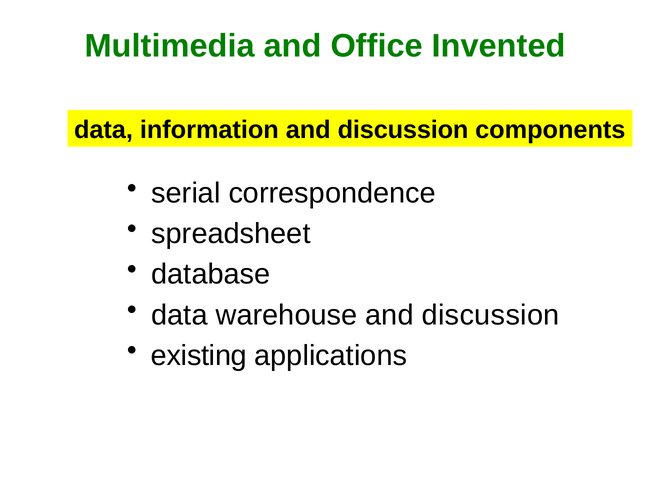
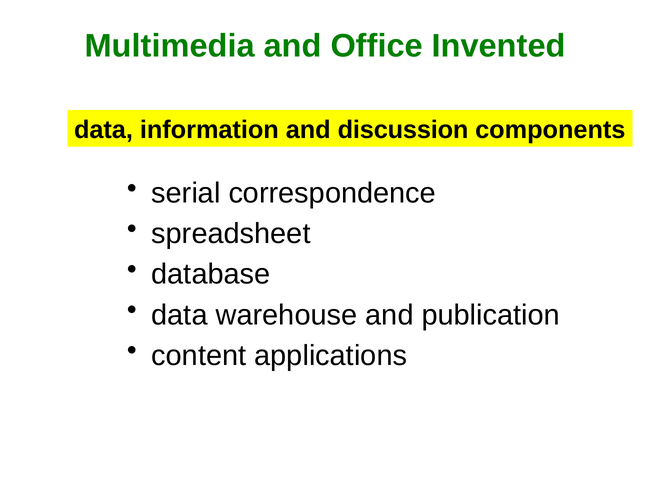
warehouse and discussion: discussion -> publication
existing: existing -> content
